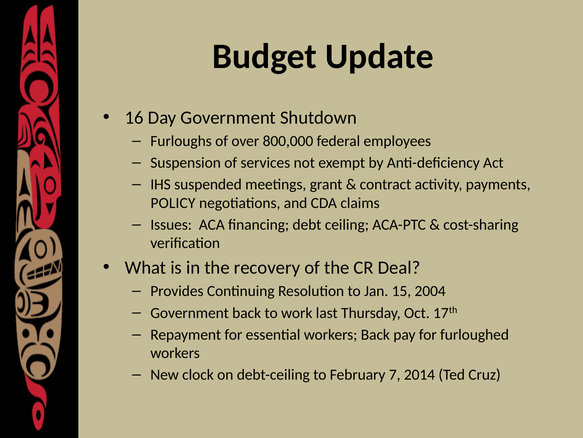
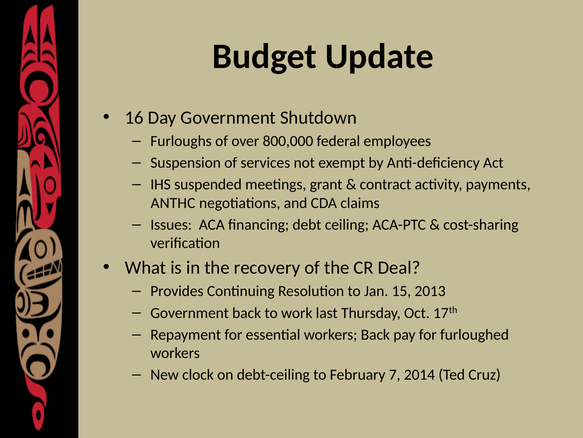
POLICY: POLICY -> ANTHC
2004: 2004 -> 2013
